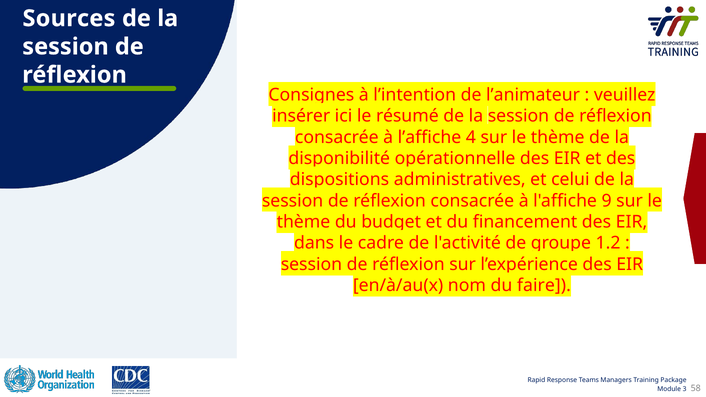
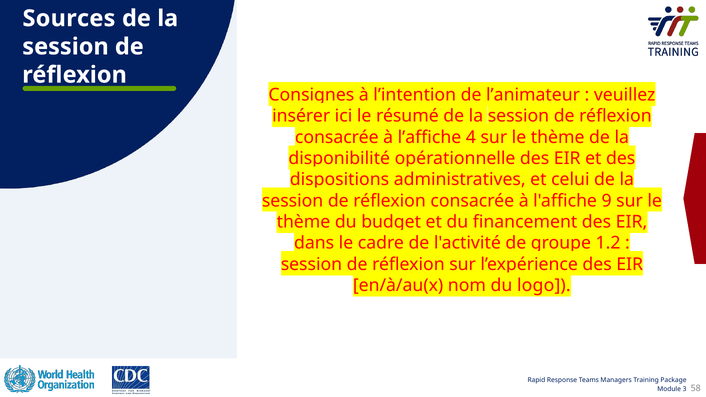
faire: faire -> logo
